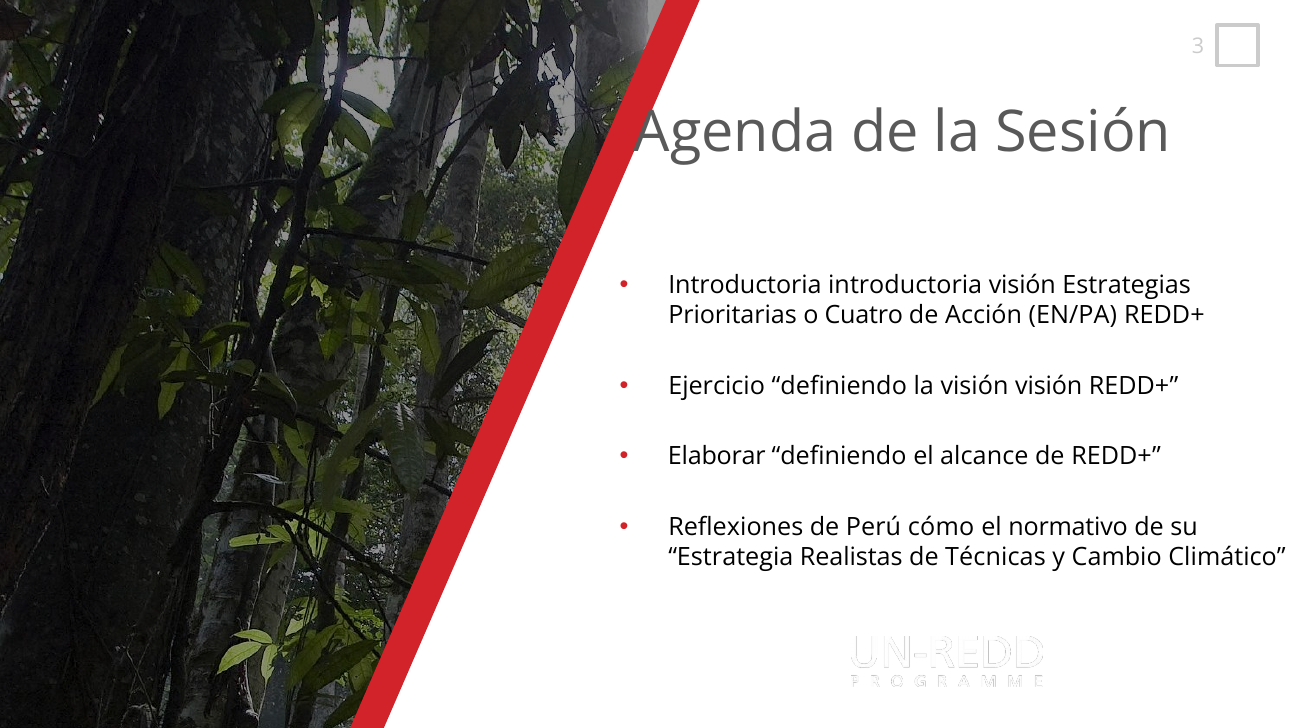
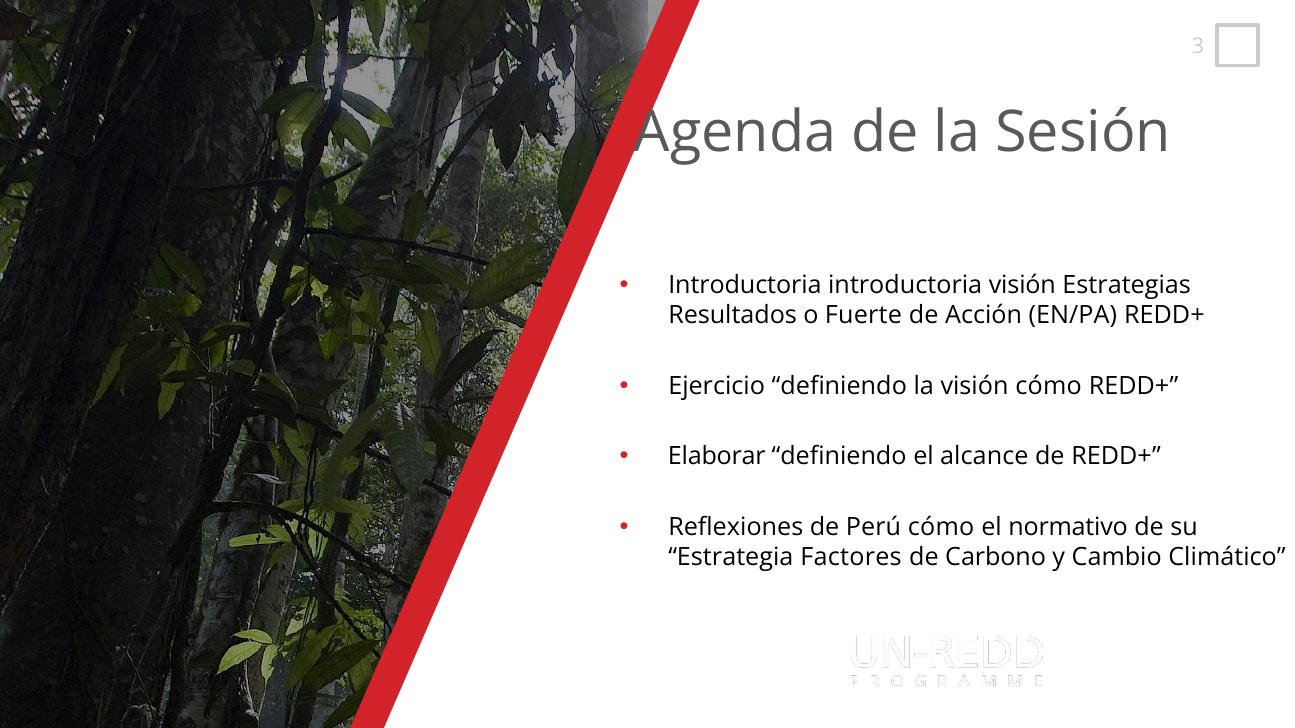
Prioritarias: Prioritarias -> Resultados
Cuatro: Cuatro -> Fuerte
visión visión: visión -> cómo
Realistas: Realistas -> Factores
Técnicas: Técnicas -> Carbono
